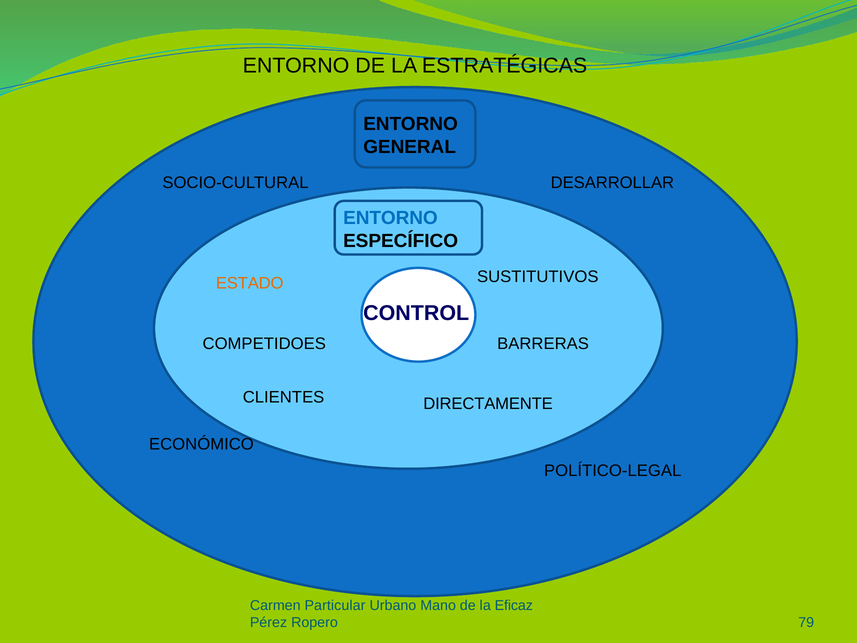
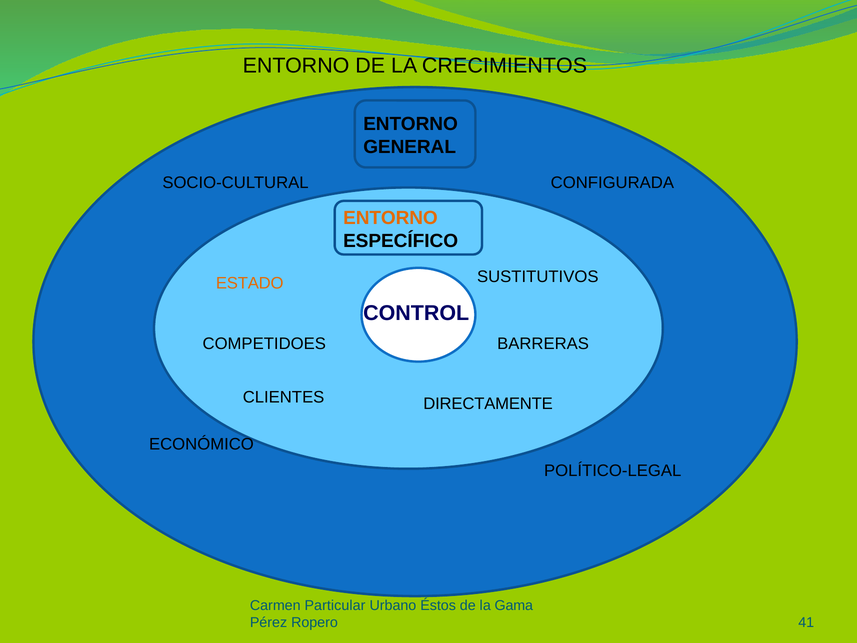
ESTRATÉGICAS: ESTRATÉGICAS -> CRECIMIENTOS
DESARROLLAR: DESARROLLAR -> CONFIGURADA
ENTORNO at (390, 218) colour: blue -> orange
Mano: Mano -> Éstos
Eficaz: Eficaz -> Gama
79: 79 -> 41
